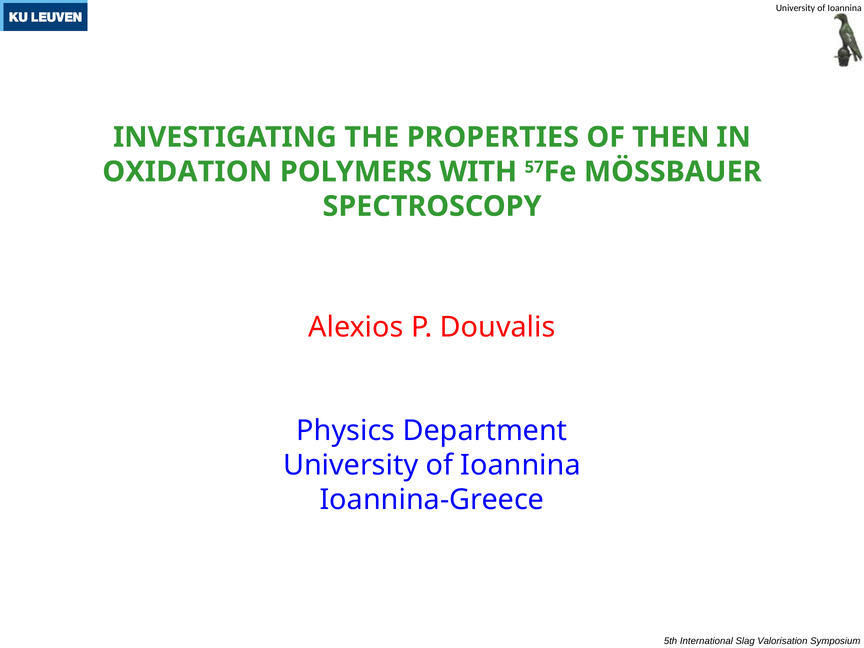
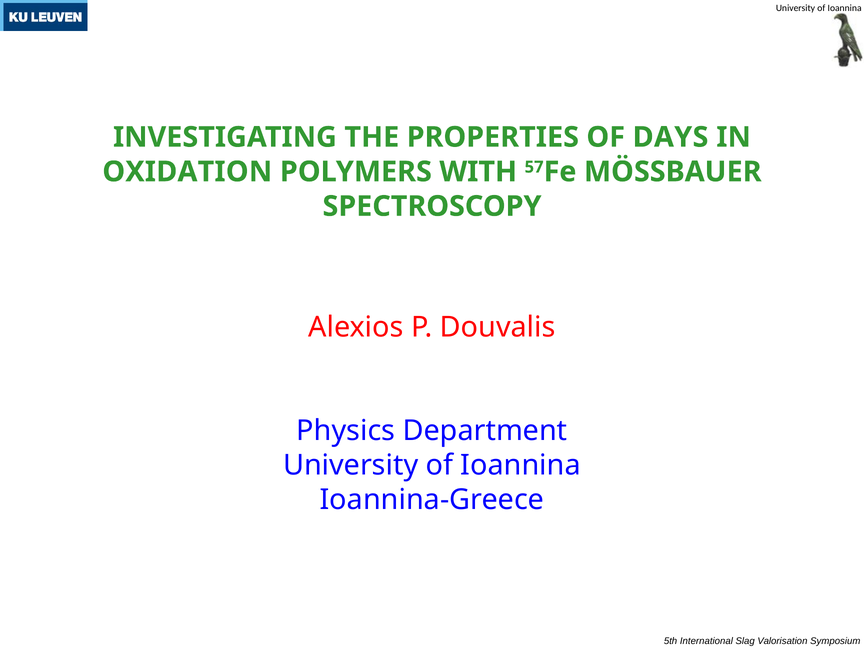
THEN: THEN -> DAYS
